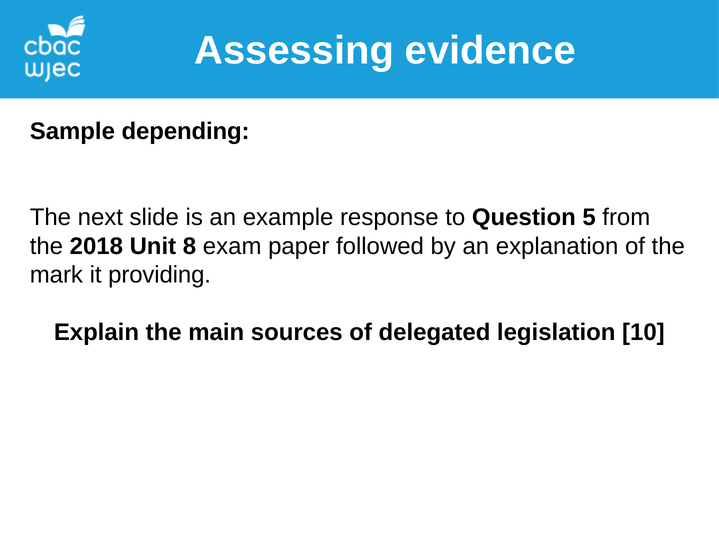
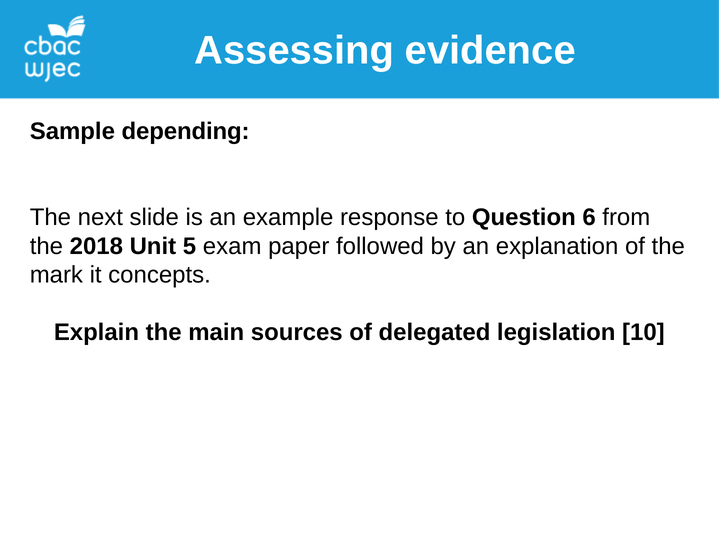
5: 5 -> 6
8: 8 -> 5
providing: providing -> concepts
